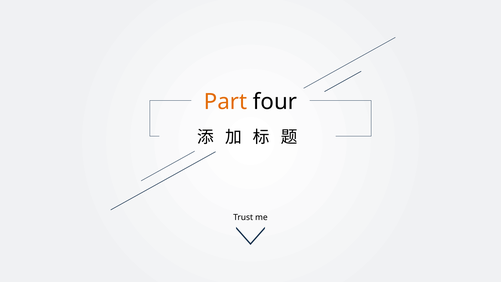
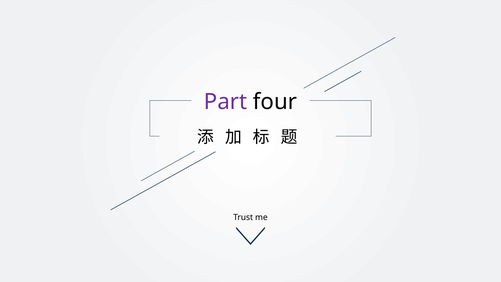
Part colour: orange -> purple
